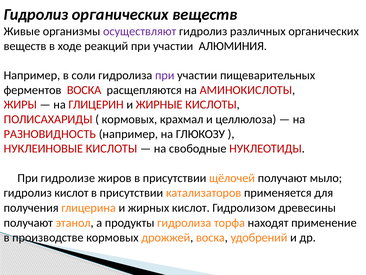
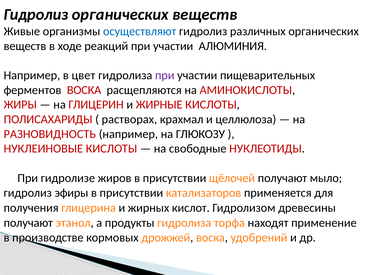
осуществляют colour: purple -> blue
соли: соли -> цвет
кормовых at (129, 119): кормовых -> растворах
гидролиз кислот: кислот -> эфиры
